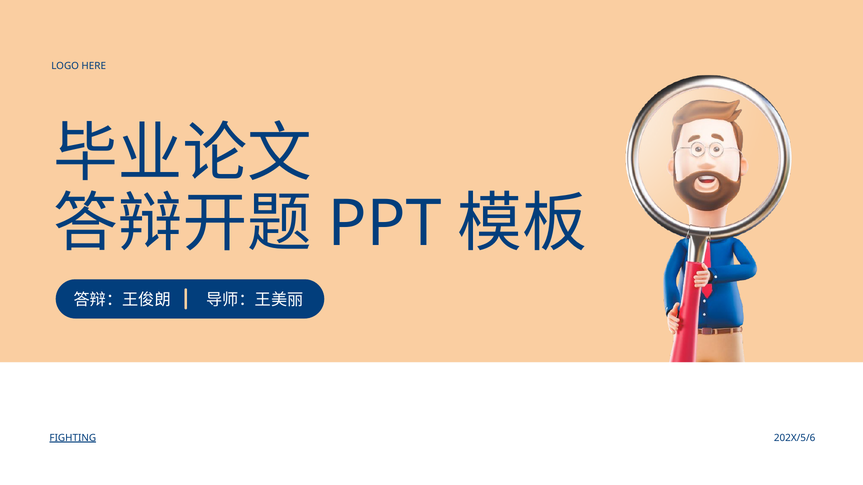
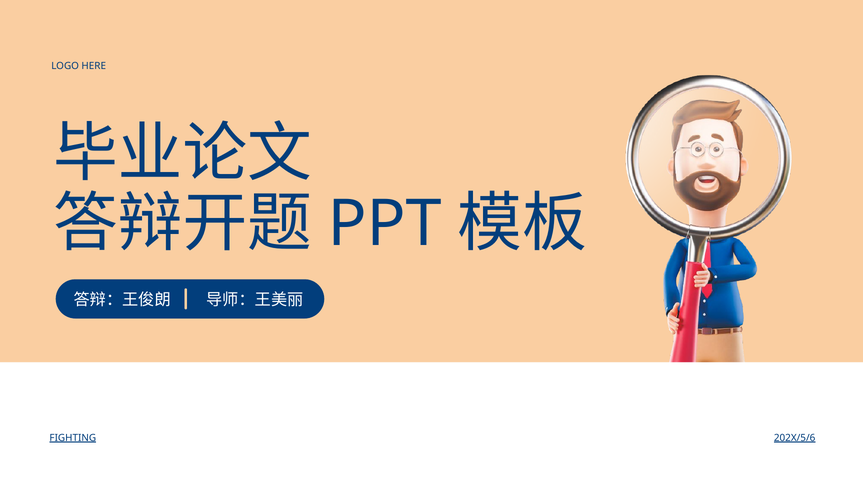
202X/5/6 underline: none -> present
